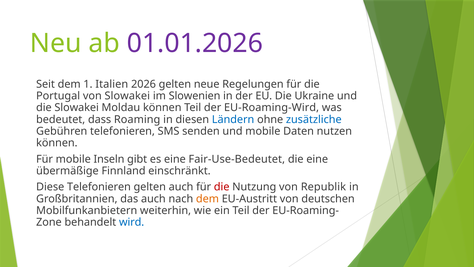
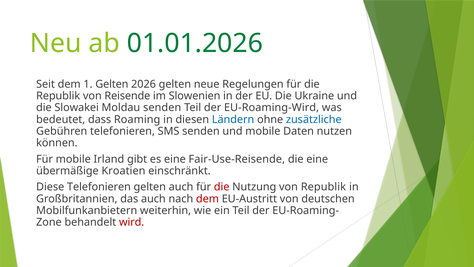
01.01.2026 colour: purple -> green
1 Italien: Italien -> Gelten
Portugal at (58, 96): Portugal -> Republik
von Slowakei: Slowakei -> Reisende
Moldau können: können -> senden
Inseln: Inseln -> Irland
Fair-Use-Bedeutet: Fair-Use-Bedeutet -> Fair-Use-Reisende
Finnland: Finnland -> Kroatien
dem at (207, 198) colour: orange -> red
wird colour: blue -> red
